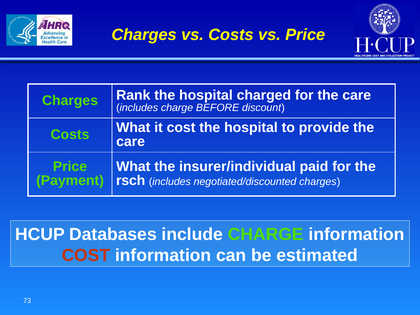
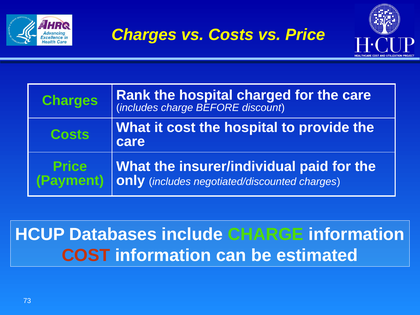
rsch: rsch -> only
